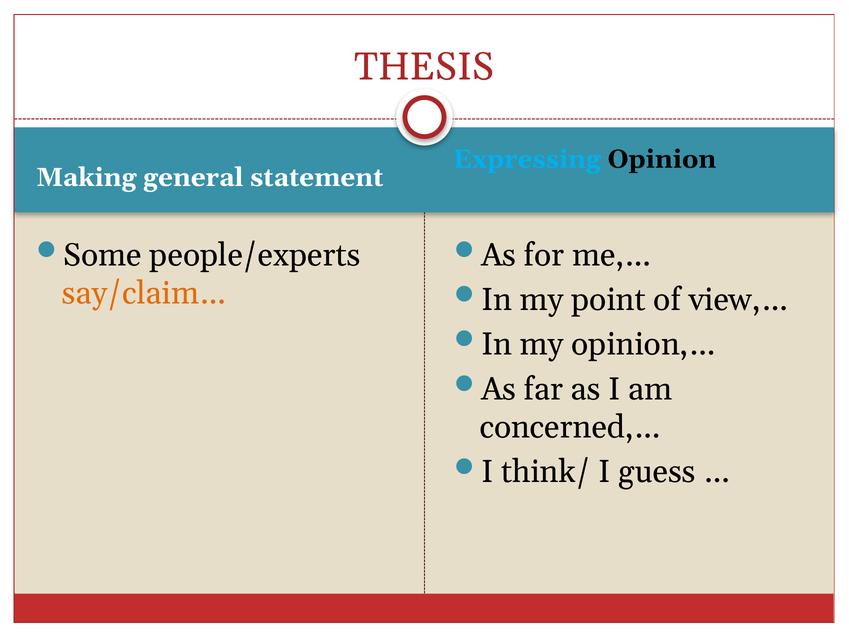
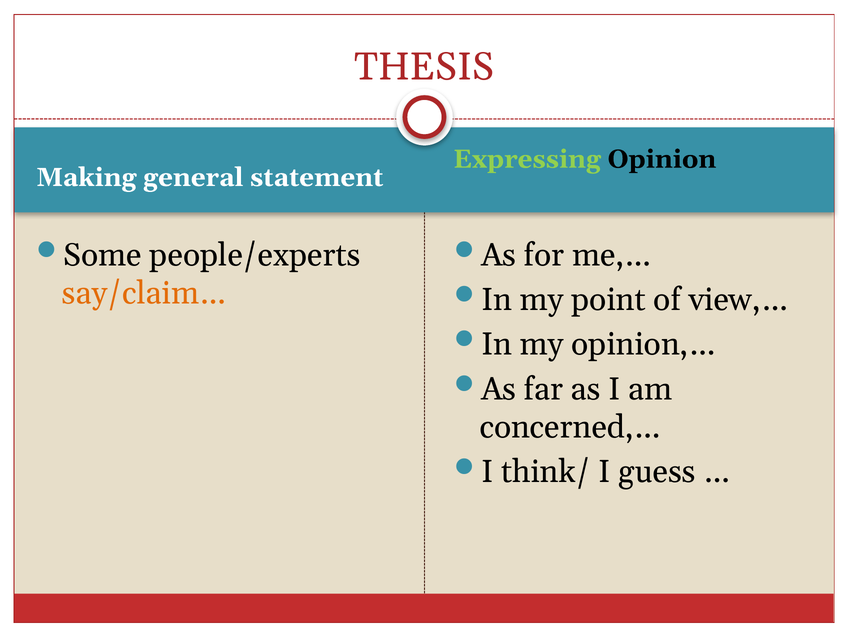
Expressing colour: light blue -> light green
